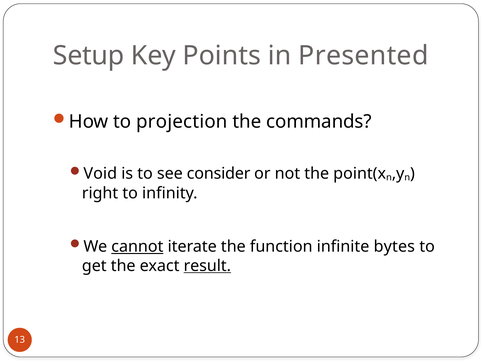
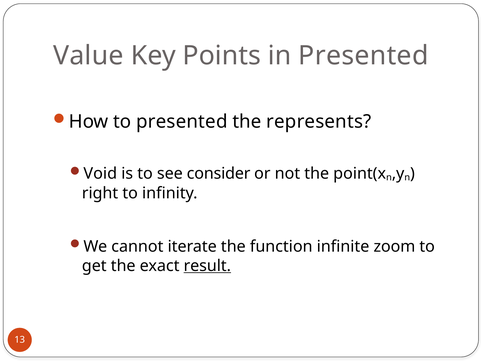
Setup: Setup -> Value
to projection: projection -> presented
commands: commands -> represents
cannot underline: present -> none
bytes: bytes -> zoom
